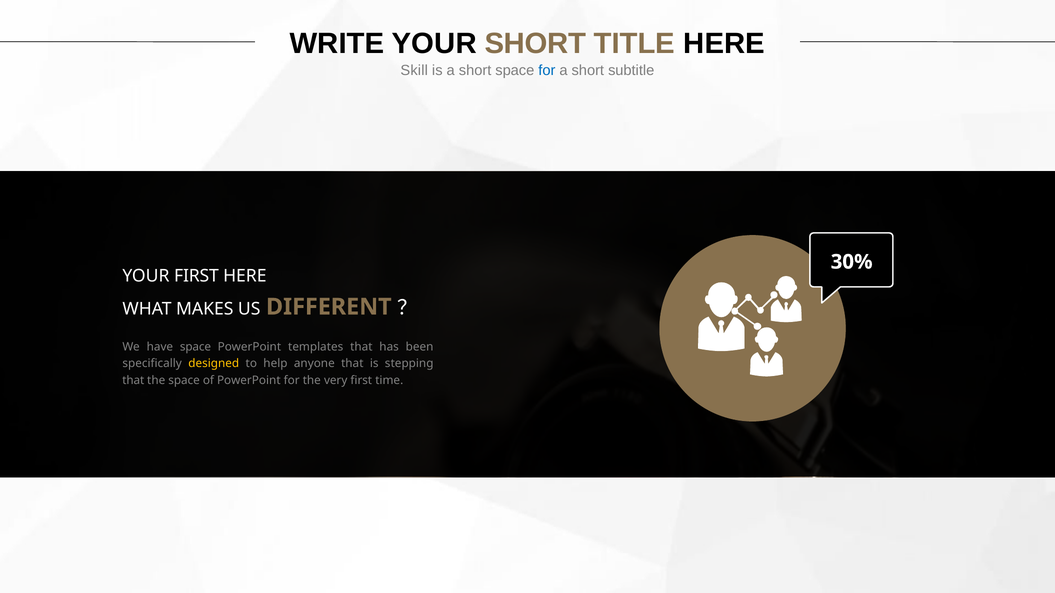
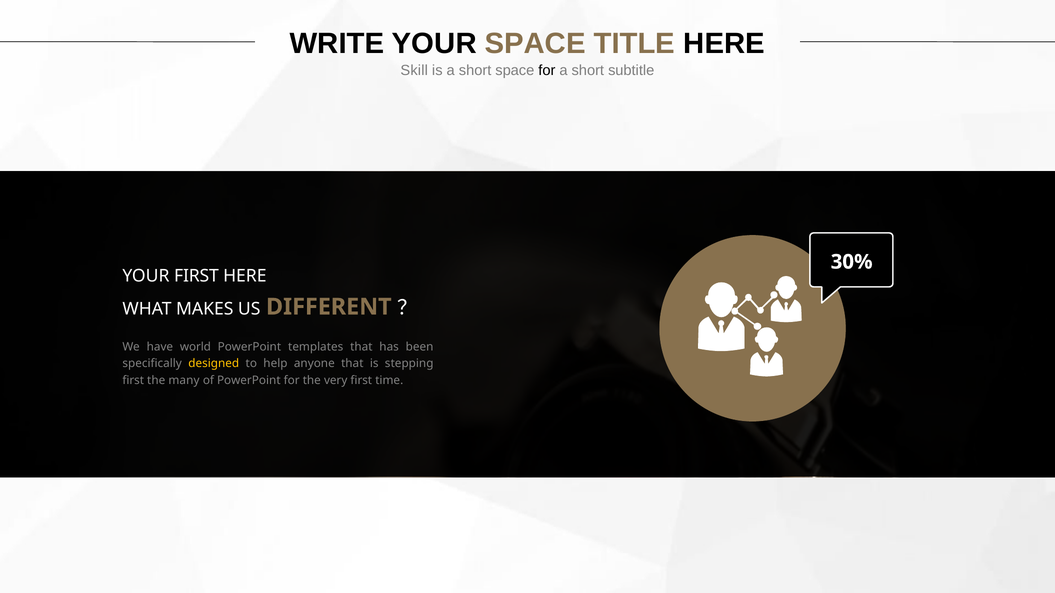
YOUR SHORT: SHORT -> SPACE
for at (547, 70) colour: blue -> black
have space: space -> world
that at (133, 380): that -> first
the space: space -> many
